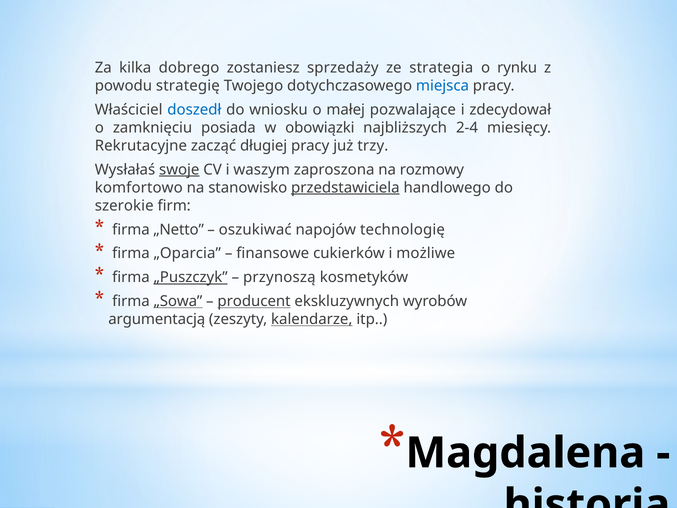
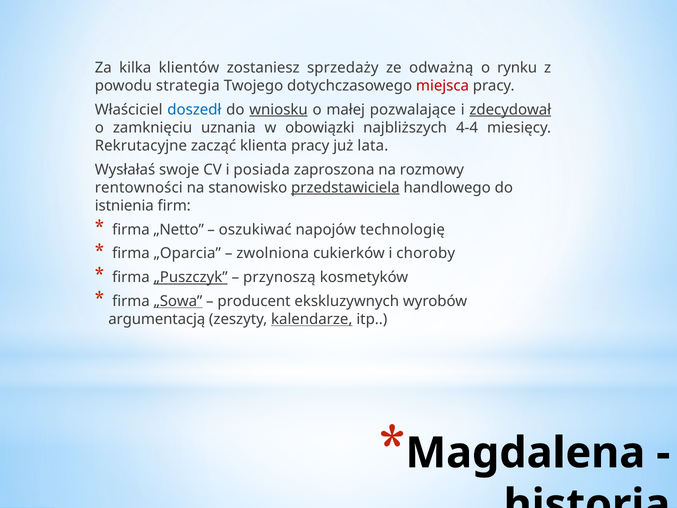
dobrego: dobrego -> klientów
strategia: strategia -> odważną
strategię: strategię -> strategia
miejsca colour: blue -> red
wniosku underline: none -> present
zdecydował underline: none -> present
posiada: posiada -> uznania
2-4: 2-4 -> 4-4
długiej: długiej -> klienta
trzy: trzy -> lata
swoje underline: present -> none
waszym: waszym -> posiada
komfortowo: komfortowo -> rentowności
szerokie: szerokie -> istnienia
finansowe: finansowe -> zwolniona
możliwe: możliwe -> choroby
producent underline: present -> none
